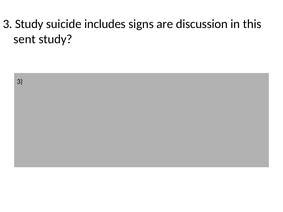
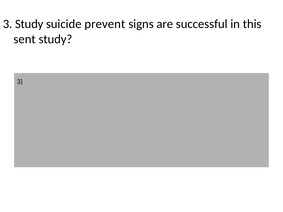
includes: includes -> prevent
discussion: discussion -> successful
